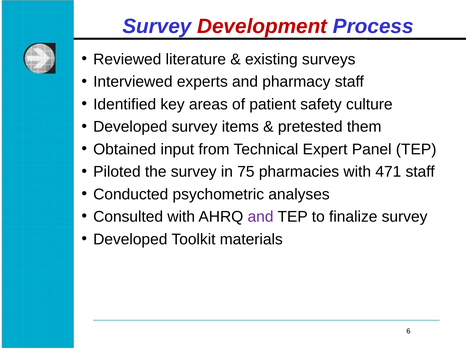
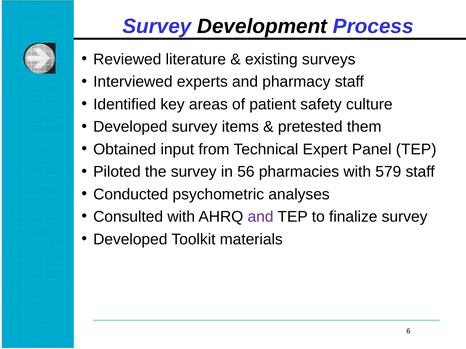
Development colour: red -> black
75: 75 -> 56
471: 471 -> 579
